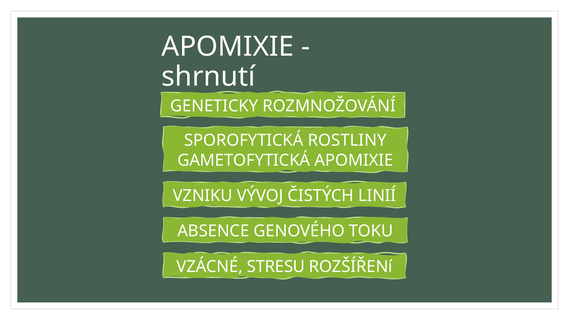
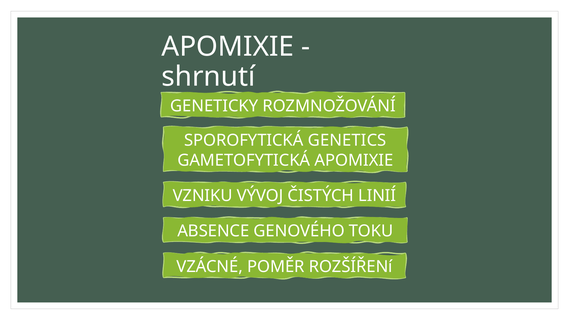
ROSTLINY: ROSTLINY -> GENETICS
STRESU: STRESU -> POMĚR
